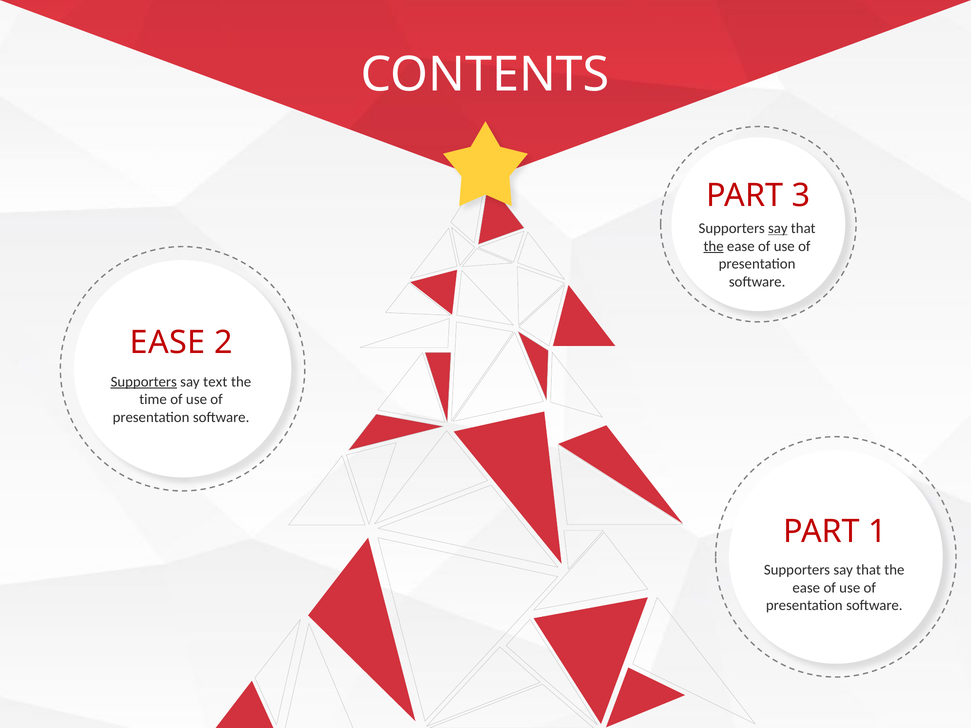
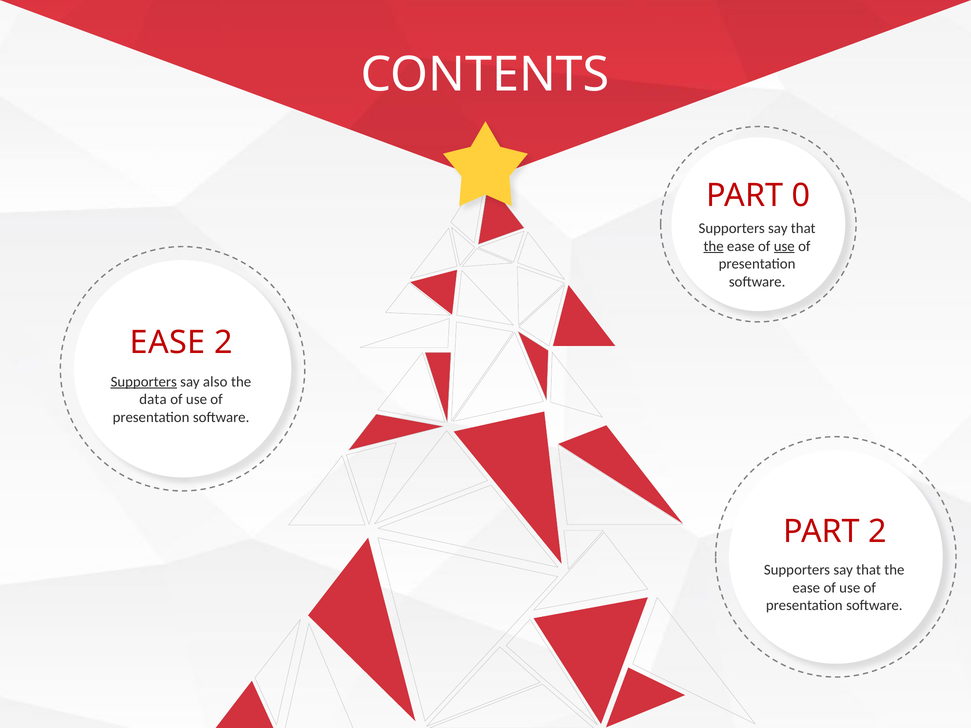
3: 3 -> 0
say at (778, 228) underline: present -> none
use at (784, 246) underline: none -> present
text: text -> also
time: time -> data
PART 1: 1 -> 2
